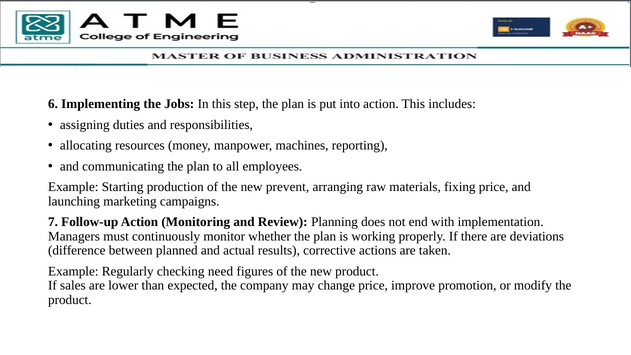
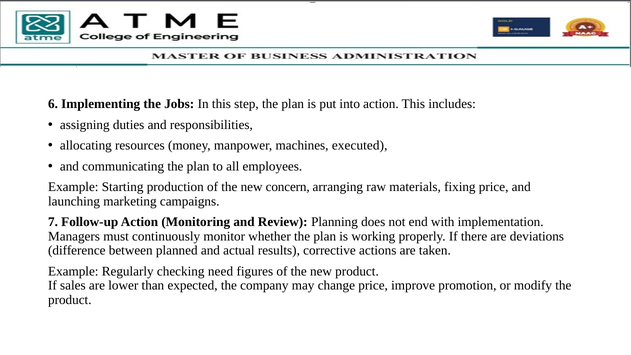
reporting: reporting -> executed
prevent: prevent -> concern
